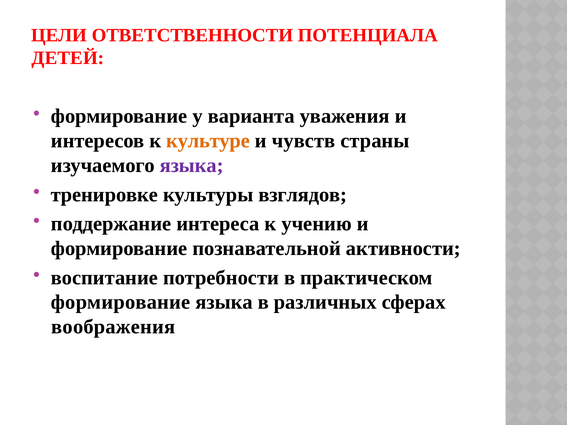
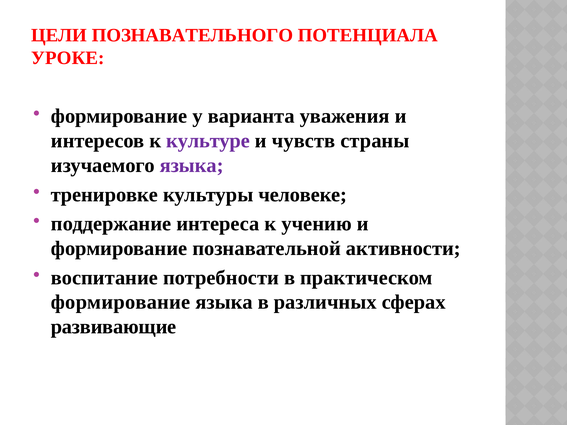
ОТВЕТСТВЕННОСТИ: ОТВЕТСТВЕННОСТИ -> ПОЗНАВАТЕЛЬНОГО
ДЕТЕЙ: ДЕТЕЙ -> УРОКЕ
культуре colour: orange -> purple
взглядов: взглядов -> человеке
воображения: воображения -> развивающие
